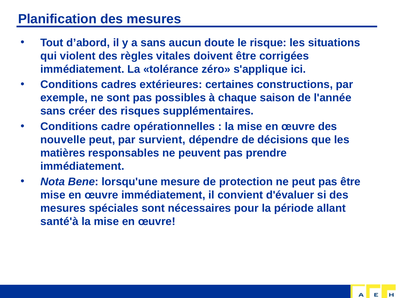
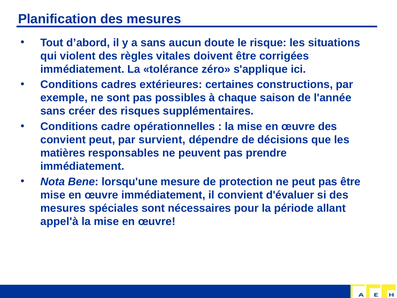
nouvelle at (63, 140): nouvelle -> convient
santé'à: santé'à -> appel'à
